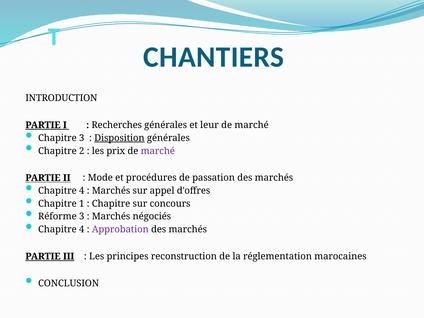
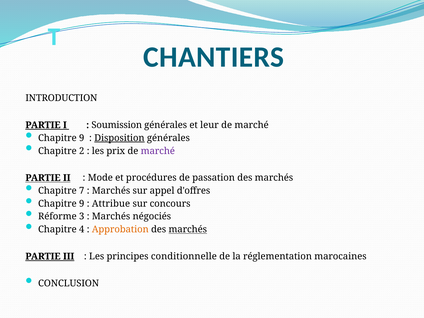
Recherches: Recherches -> Soumission
3 at (82, 138): 3 -> 9
4 at (82, 191): 4 -> 7
1 at (82, 204): 1 -> 9
Chapitre at (111, 204): Chapitre -> Attribue
Approbation colour: purple -> orange
marchés at (188, 229) underline: none -> present
reconstruction: reconstruction -> conditionnelle
